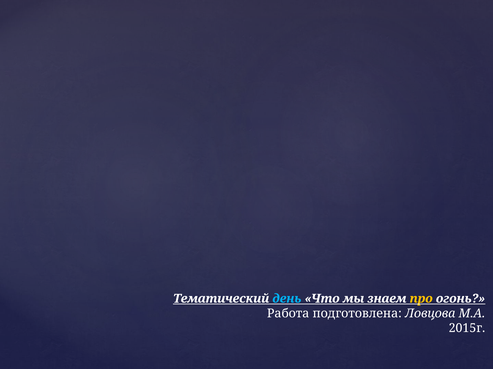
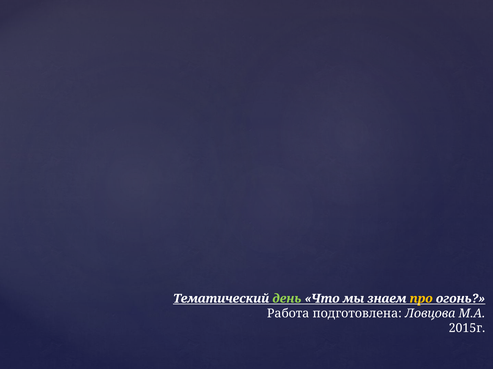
день colour: light blue -> light green
